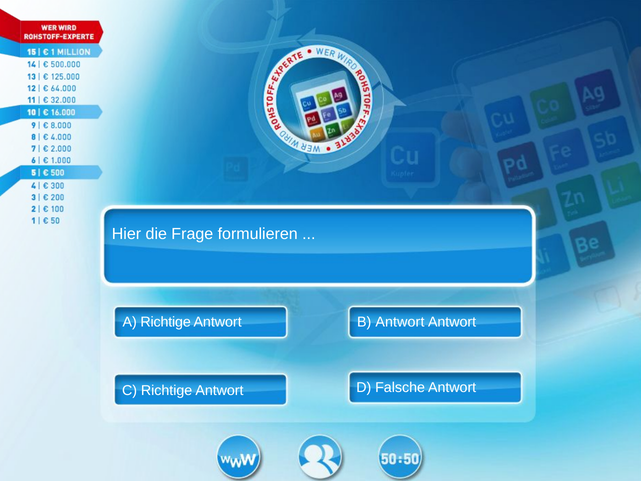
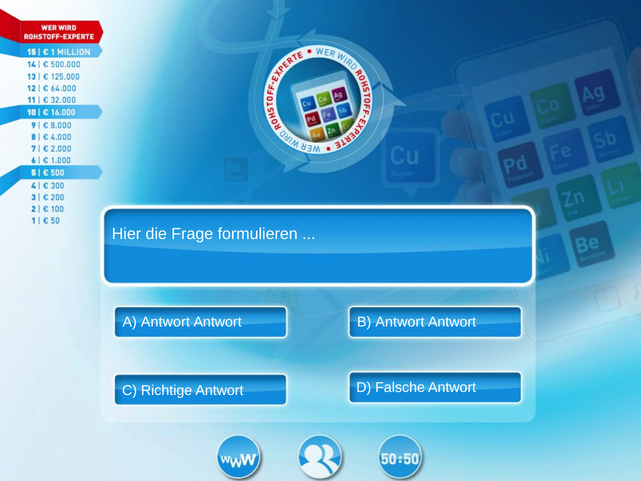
A Richtige: Richtige -> Antwort
